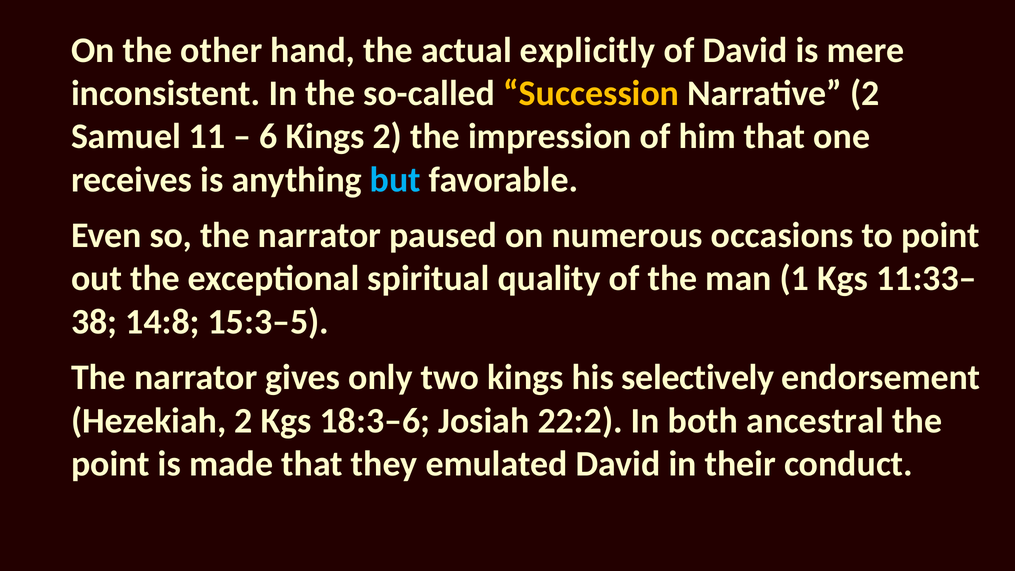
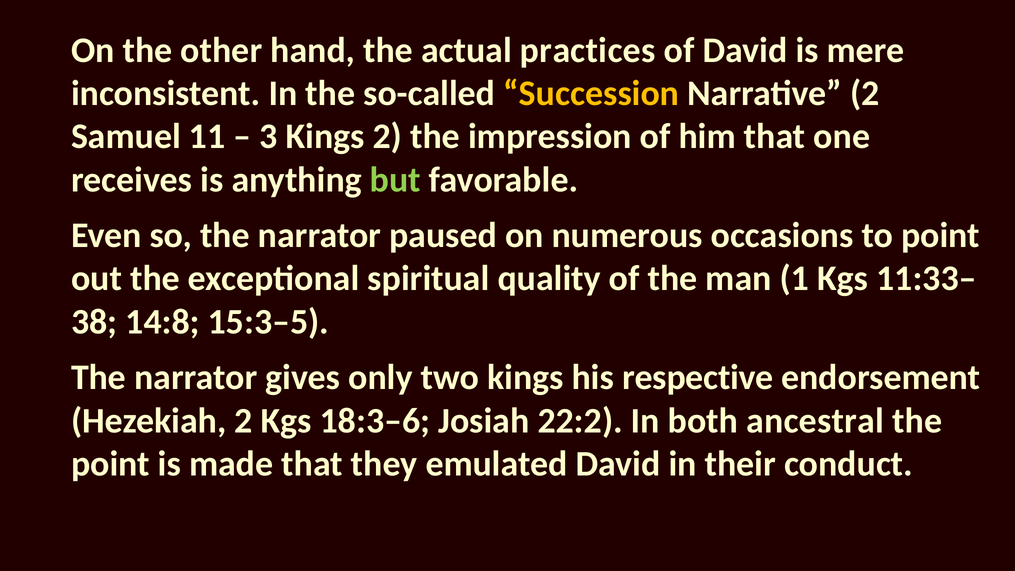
explicitly: explicitly -> practices
6: 6 -> 3
but colour: light blue -> light green
selectively: selectively -> respective
